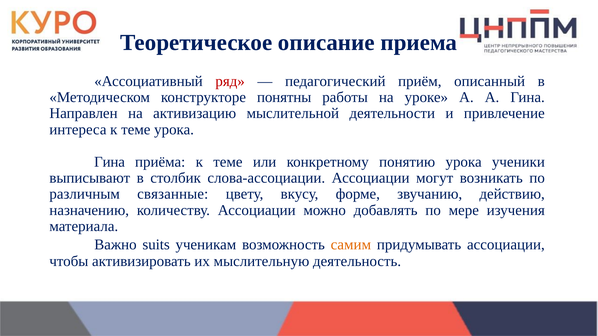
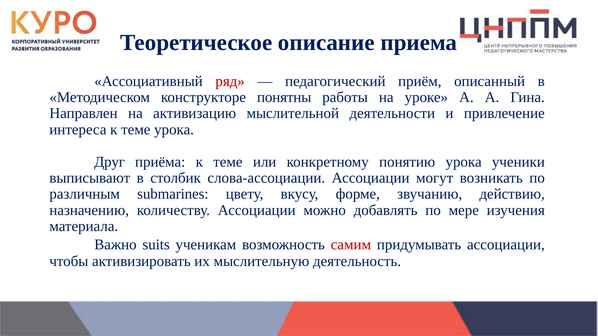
Гина at (110, 162): Гина -> Друг
связанные: связанные -> submarines
самим colour: orange -> red
